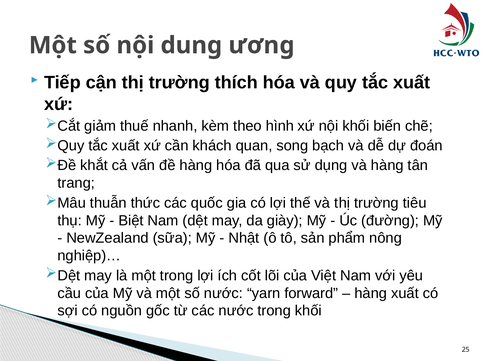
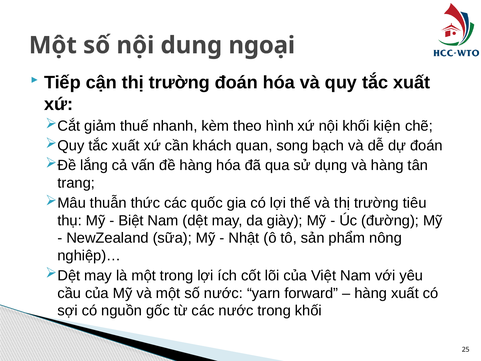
ương: ương -> ngoại
trường thích: thích -> đoán
biến: biến -> kiện
khắt: khắt -> lắng
